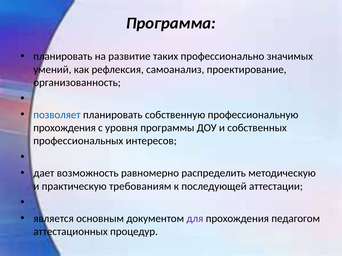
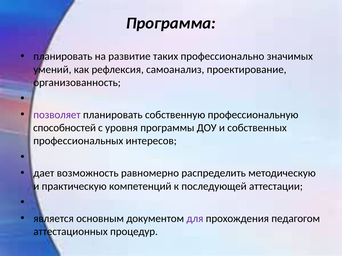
позволяет colour: blue -> purple
прохождения at (65, 128): прохождения -> способностей
требованиям: требованиям -> компетенций
